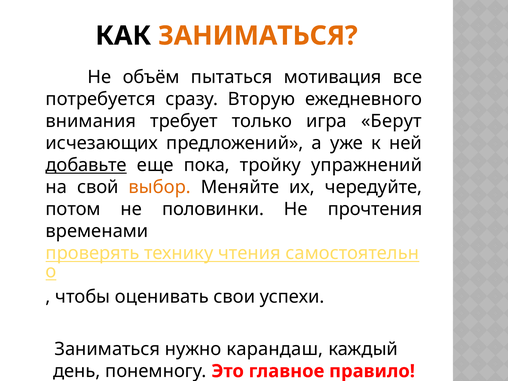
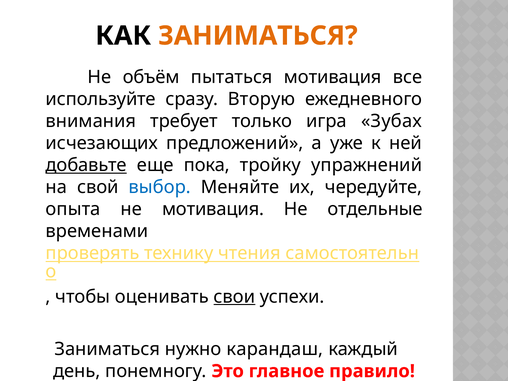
потребуется: потребуется -> используйте
Берут: Берут -> Зубах
выбор colour: orange -> blue
потом: потом -> опыта
не половинки: половинки -> мотивация
прочтения: прочтения -> отдельные
свои underline: none -> present
